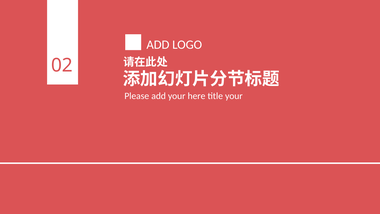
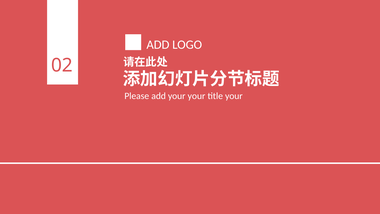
your here: here -> your
